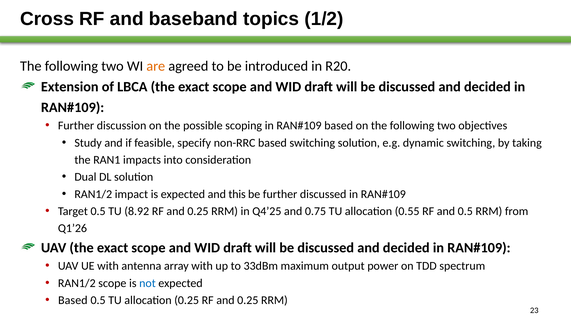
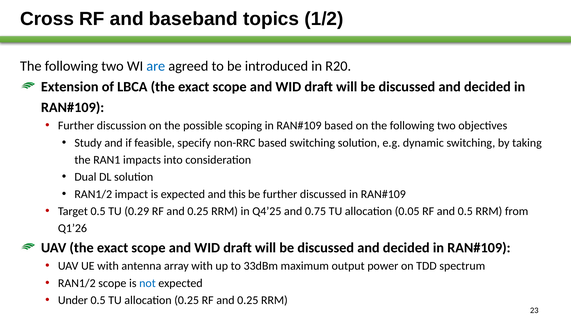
are colour: orange -> blue
8.92: 8.92 -> 0.29
0.55: 0.55 -> 0.05
Based at (73, 300): Based -> Under
